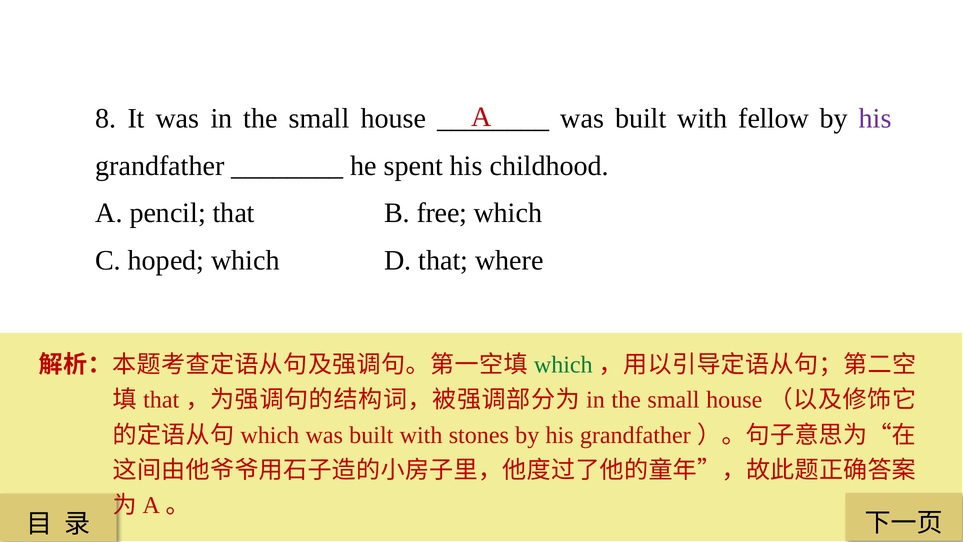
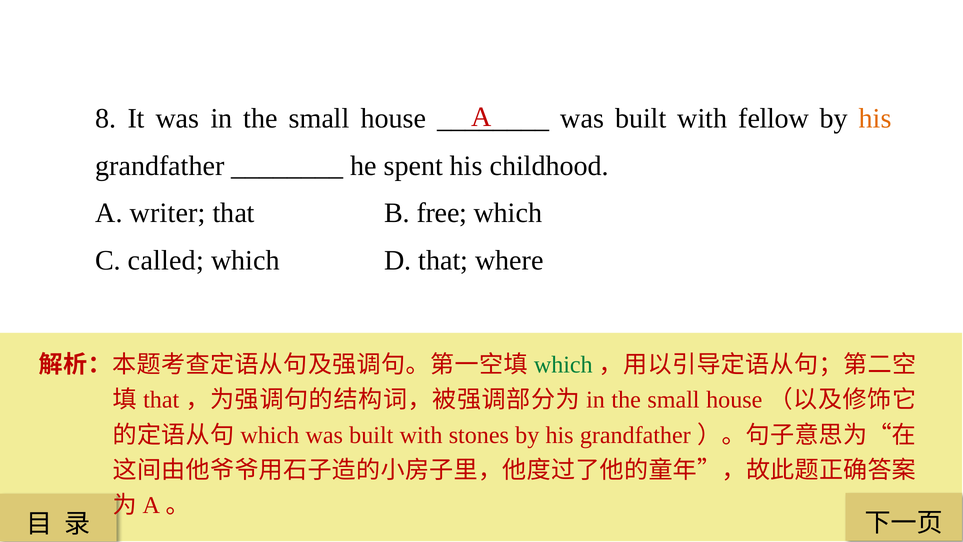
his at (875, 118) colour: purple -> orange
pencil: pencil -> writer
hoped: hoped -> called
